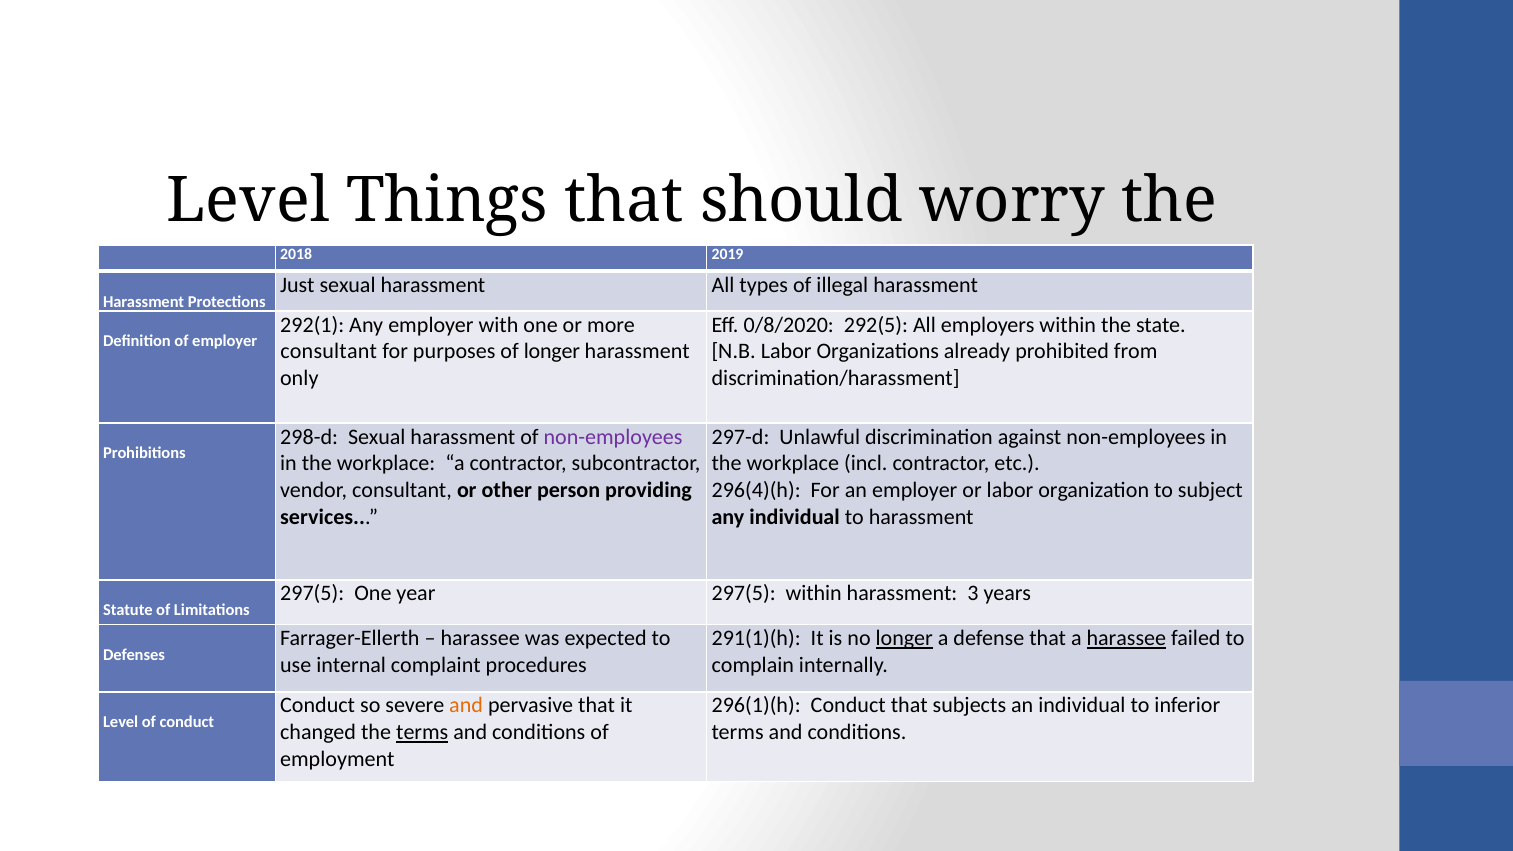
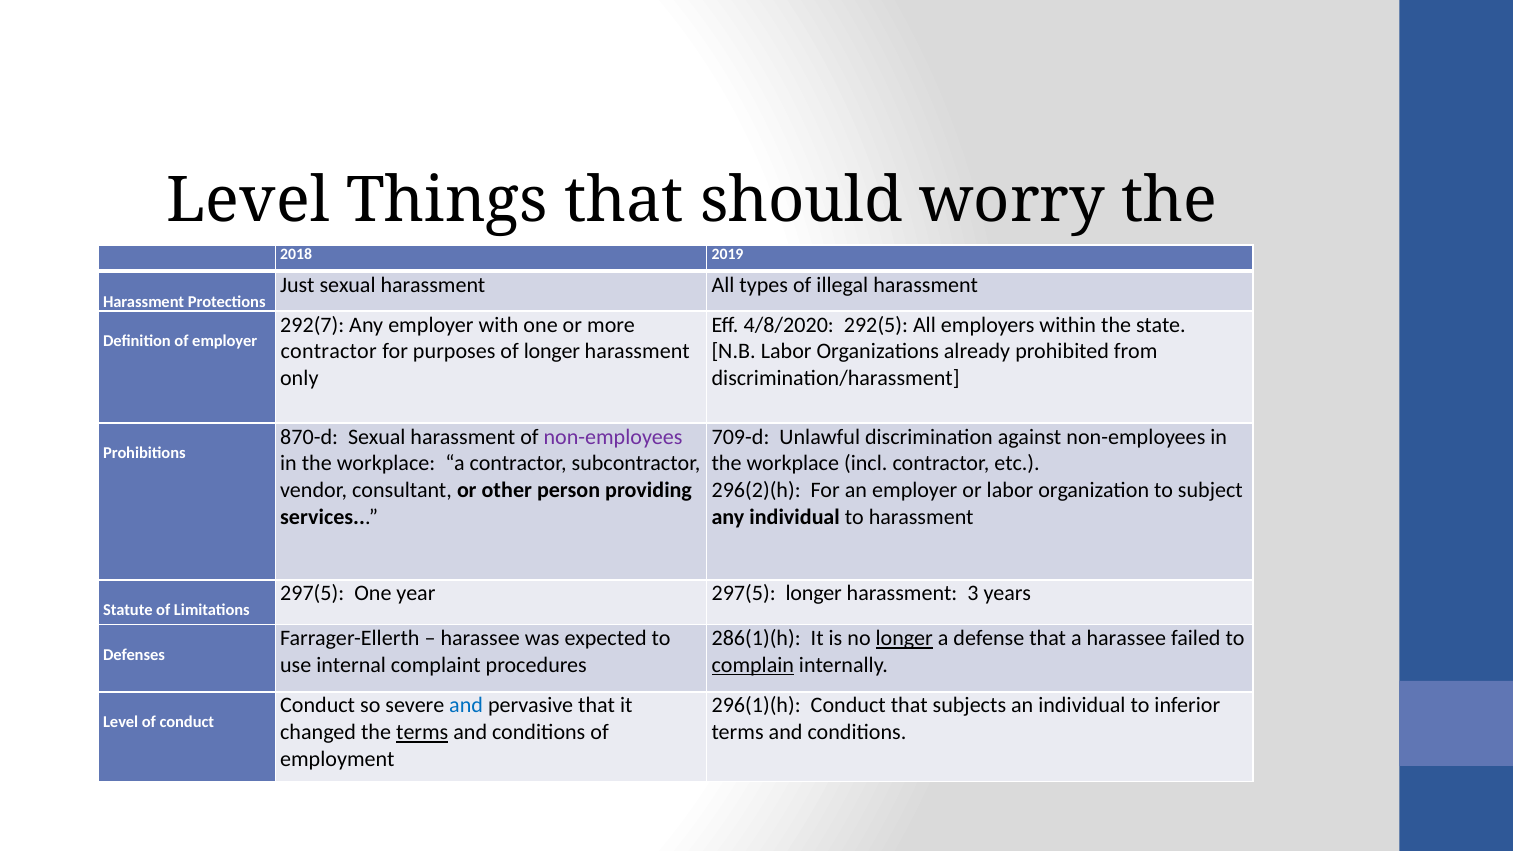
292(1: 292(1 -> 292(7
0/8/2020: 0/8/2020 -> 4/8/2020
consultant at (329, 352): consultant -> contractor
298-d: 298-d -> 870-d
297-d: 297-d -> 709-d
296(4)(h: 296(4)(h -> 296(2)(h
297(5 within: within -> longer
291(1)(h: 291(1)(h -> 286(1)(h
harassee at (1126, 638) underline: present -> none
complain underline: none -> present
and at (466, 706) colour: orange -> blue
